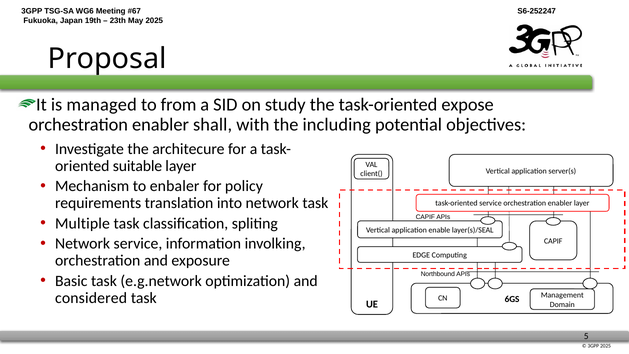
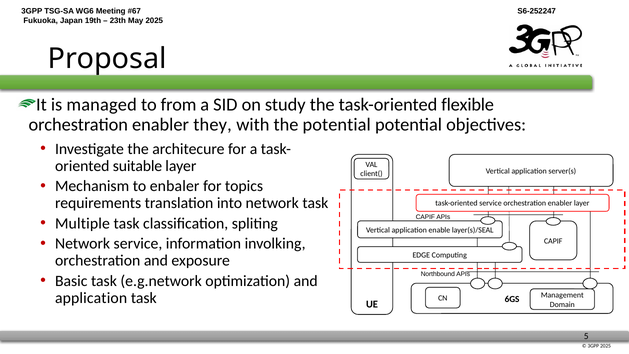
expose: expose -> flexible
shall: shall -> they
the including: including -> potential
policy: policy -> topics
considered at (91, 298): considered -> application
